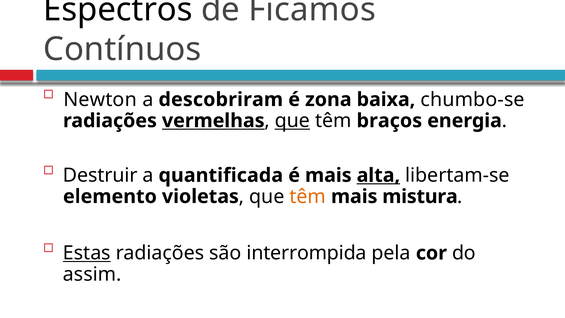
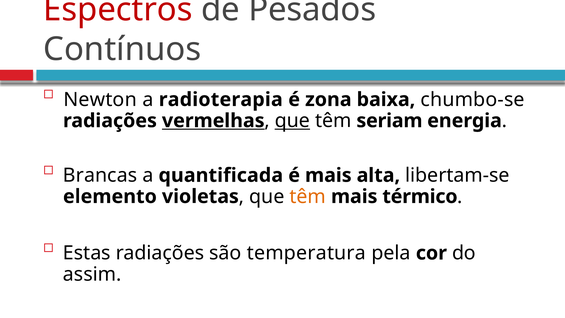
Espectros colour: black -> red
Ficamos: Ficamos -> Pesados
descobriram: descobriram -> radioterapia
braços: braços -> seriam
Destruir: Destruir -> Brancas
alta underline: present -> none
mistura: mistura -> térmico
Estas underline: present -> none
interrompida: interrompida -> temperatura
